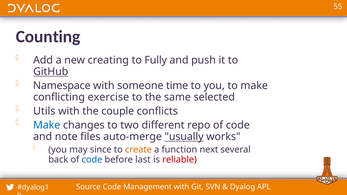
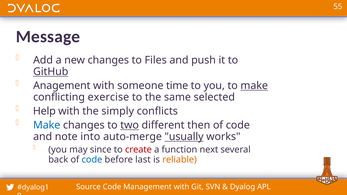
Counting: Counting -> Message
new creating: creating -> changes
Fully: Fully -> Files
Namespace: Namespace -> Anagement
make at (254, 86) underline: none -> present
Utils: Utils -> Help
couple: couple -> simply
two underline: none -> present
repo: repo -> then
files: files -> into
create colour: orange -> red
reliable colour: red -> orange
